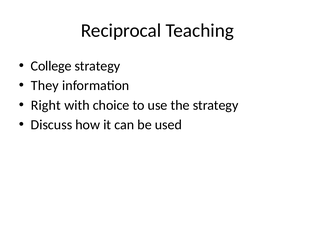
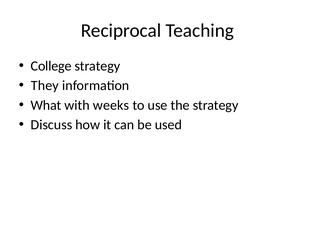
Right: Right -> What
choice: choice -> weeks
